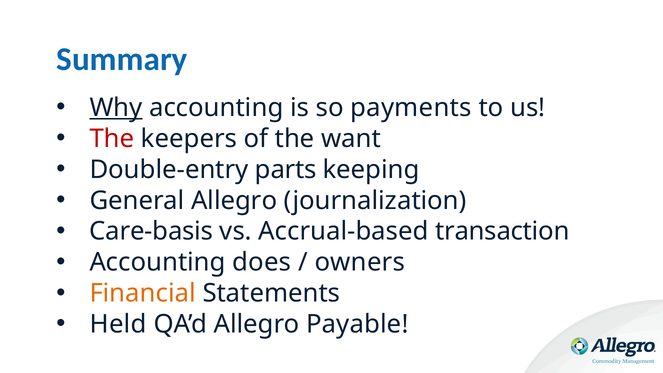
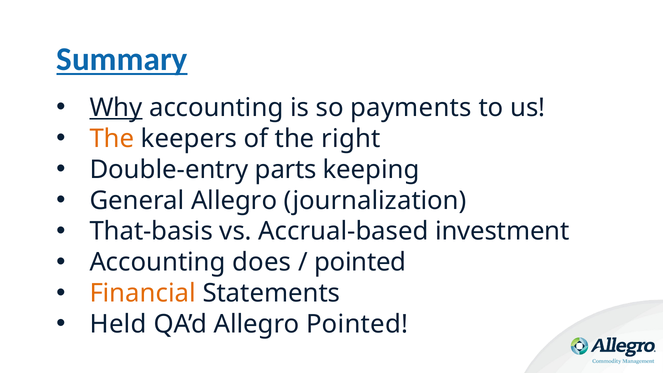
Summary underline: none -> present
The at (112, 139) colour: red -> orange
want: want -> right
Care-basis: Care-basis -> That-basis
transaction: transaction -> investment
owners at (360, 262): owners -> pointed
Allegro Payable: Payable -> Pointed
